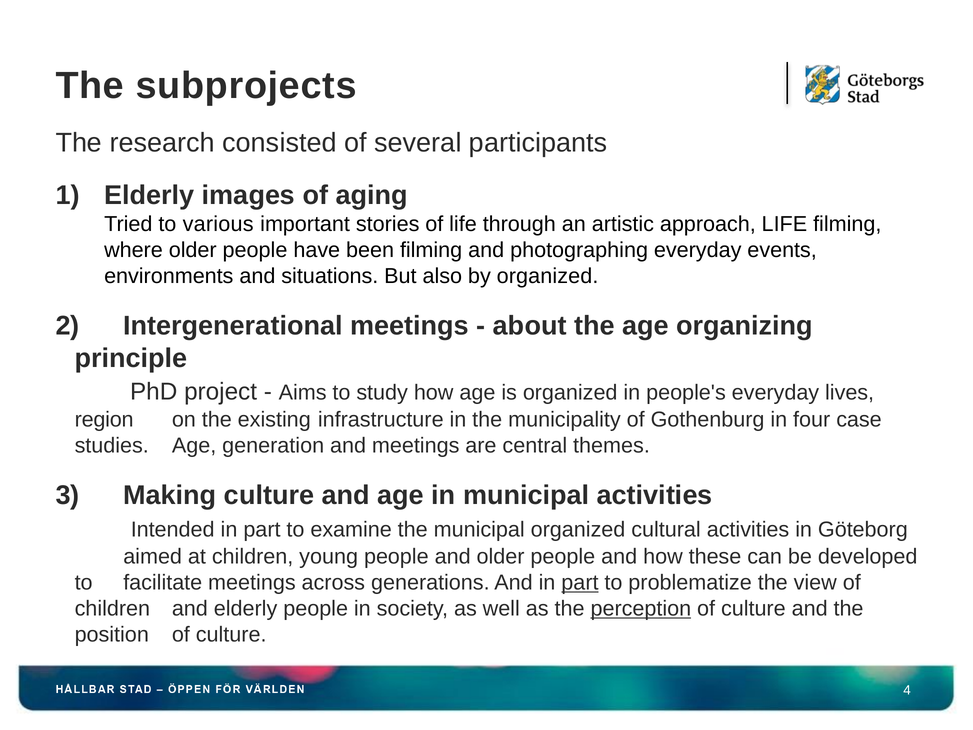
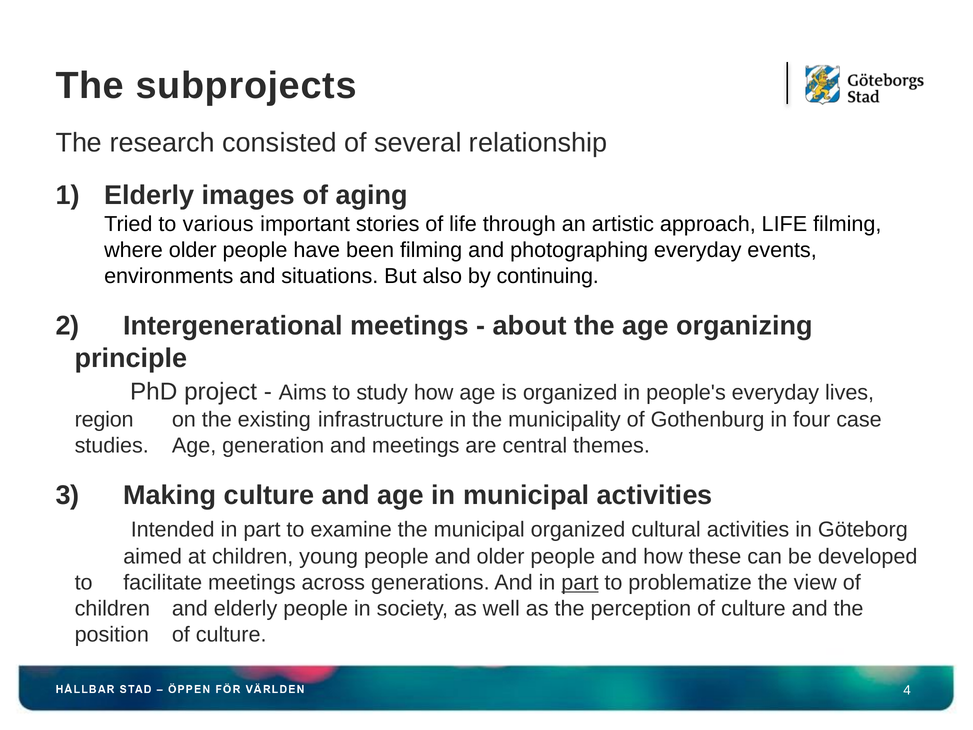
participants: participants -> relationship
by organized: organized -> continuing
perception underline: present -> none
